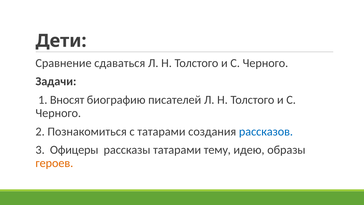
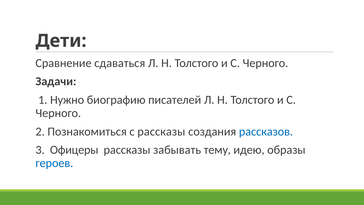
Вносят: Вносят -> Нужно
с татарами: татарами -> рассказы
рассказы татарами: татарами -> забывать
героев colour: orange -> blue
